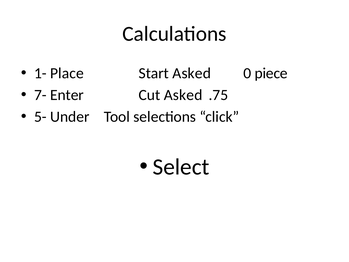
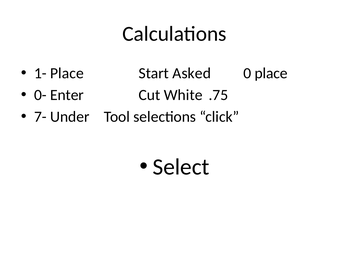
0 piece: piece -> place
7-: 7- -> 0-
Cut Asked: Asked -> White
5-: 5- -> 7-
